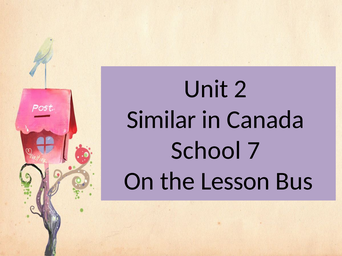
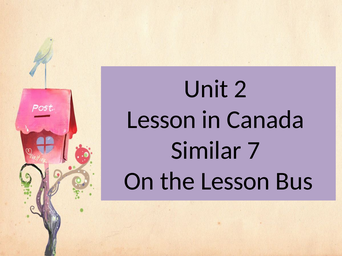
Similar at (161, 120): Similar -> Lesson
School: School -> Similar
